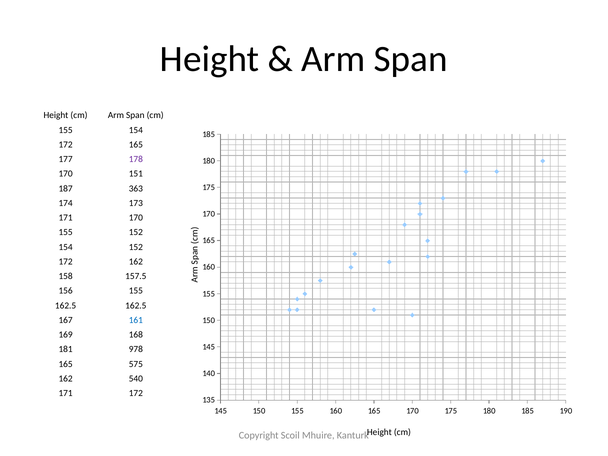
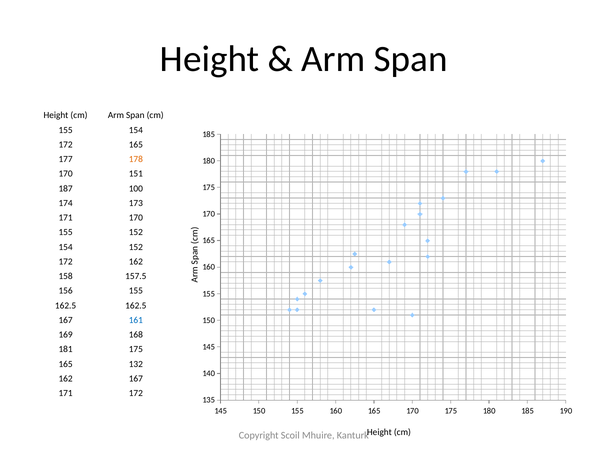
178 colour: purple -> orange
363: 363 -> 100
181 978: 978 -> 175
575: 575 -> 132
162 540: 540 -> 167
